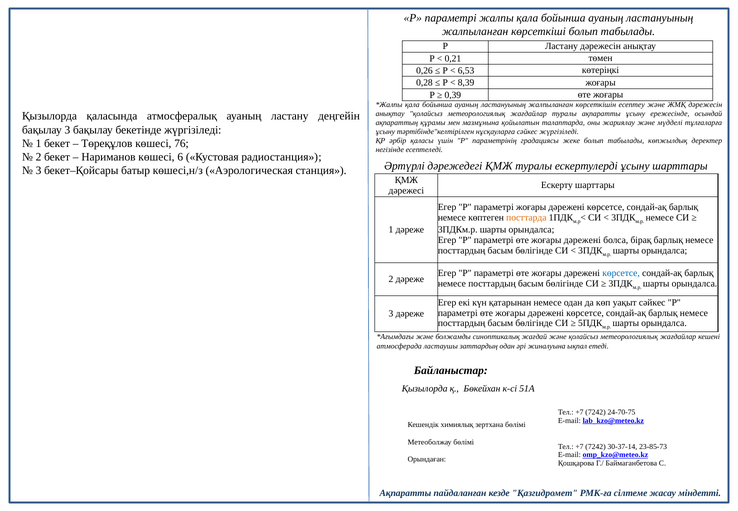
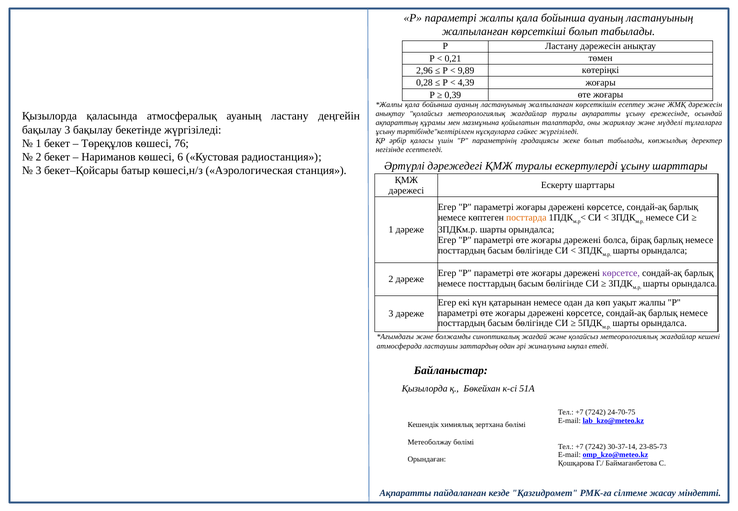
0,26: 0,26 -> 2,96
6,53: 6,53 -> 9,89
8,39: 8,39 -> 4,39
көрсетсе at (621, 273) colour: blue -> purple
уақыт сәйкес: сәйкес -> жалпы
